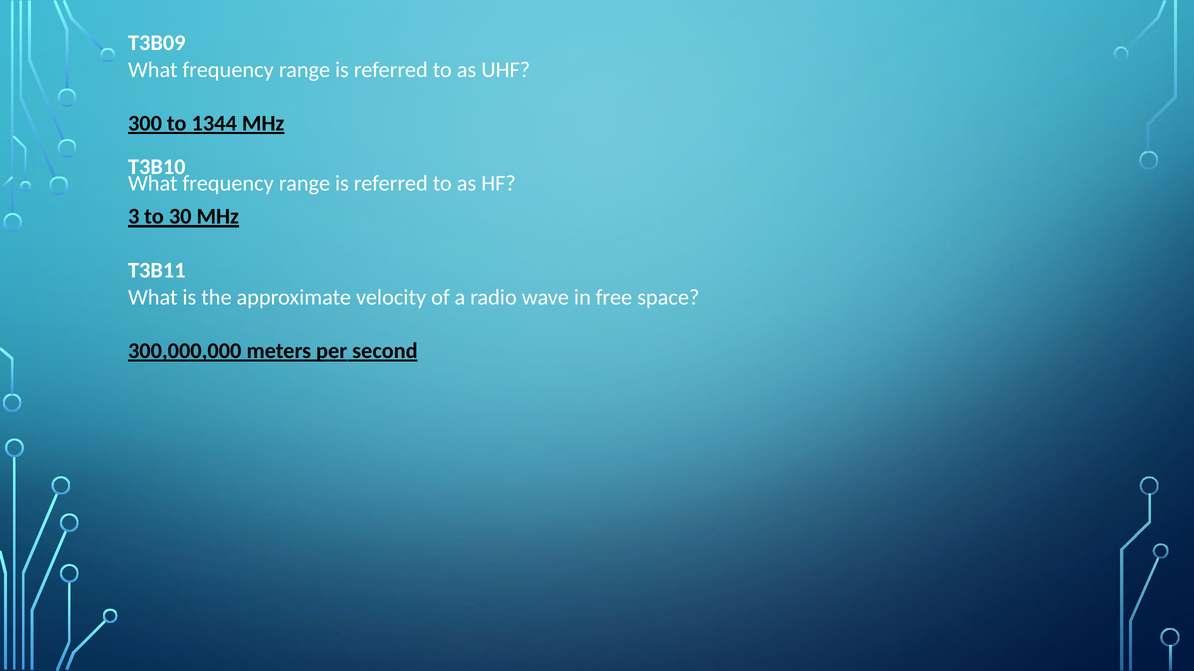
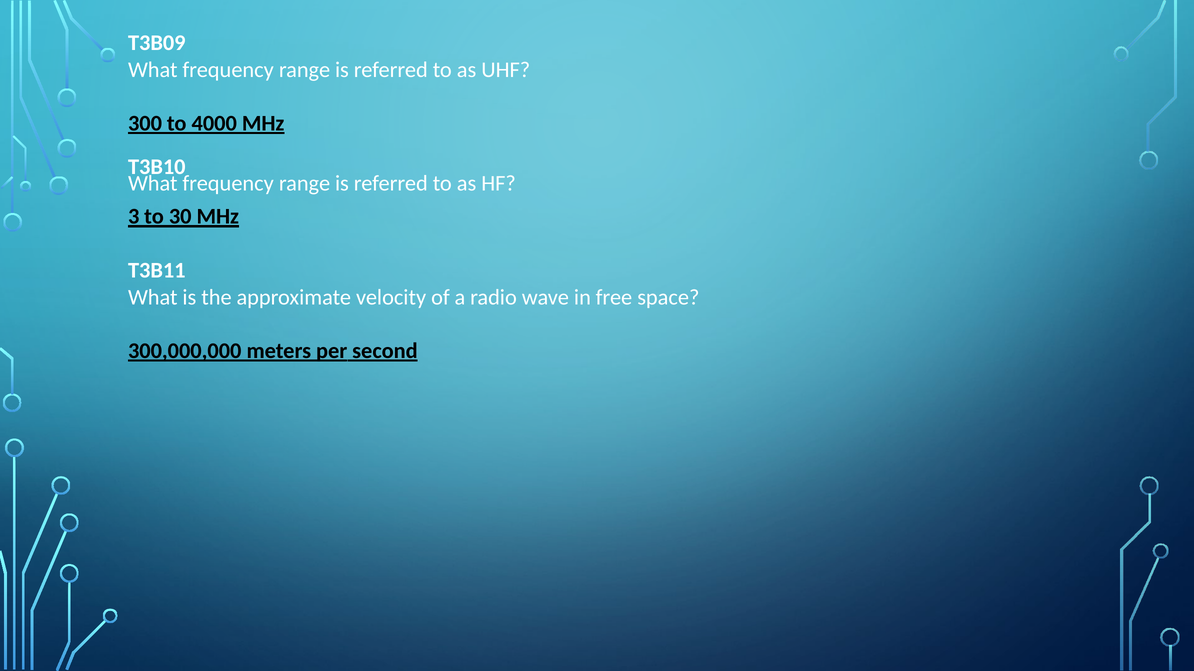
1344: 1344 -> 4000
